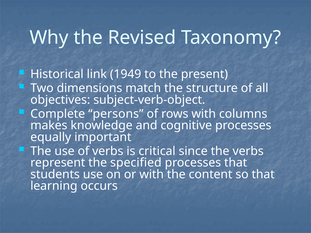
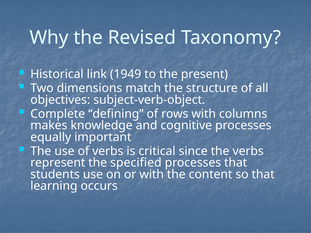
persons: persons -> defining
